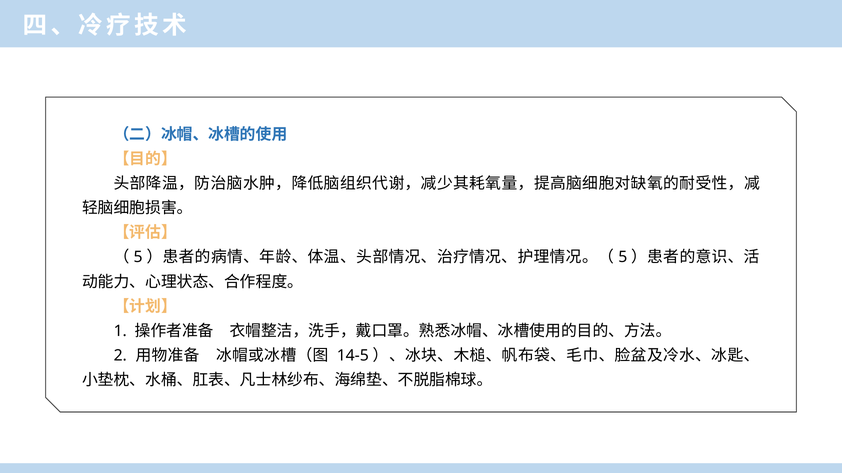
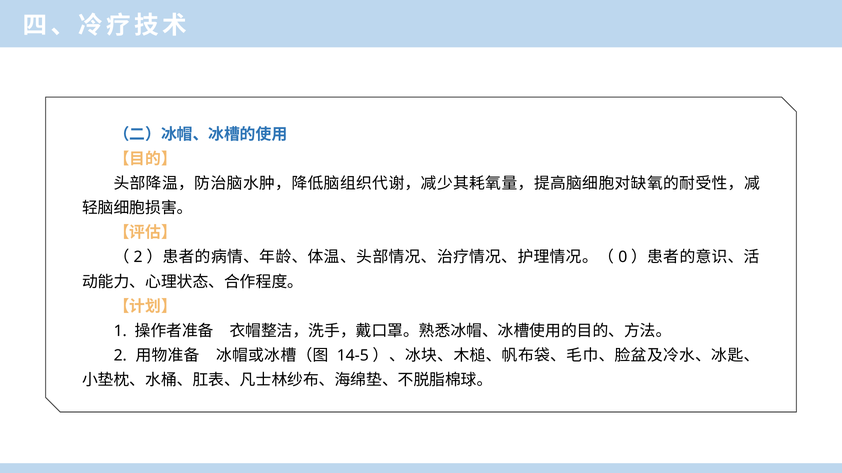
5 at (138, 258): 5 -> 2
5 at (623, 258): 5 -> 0
